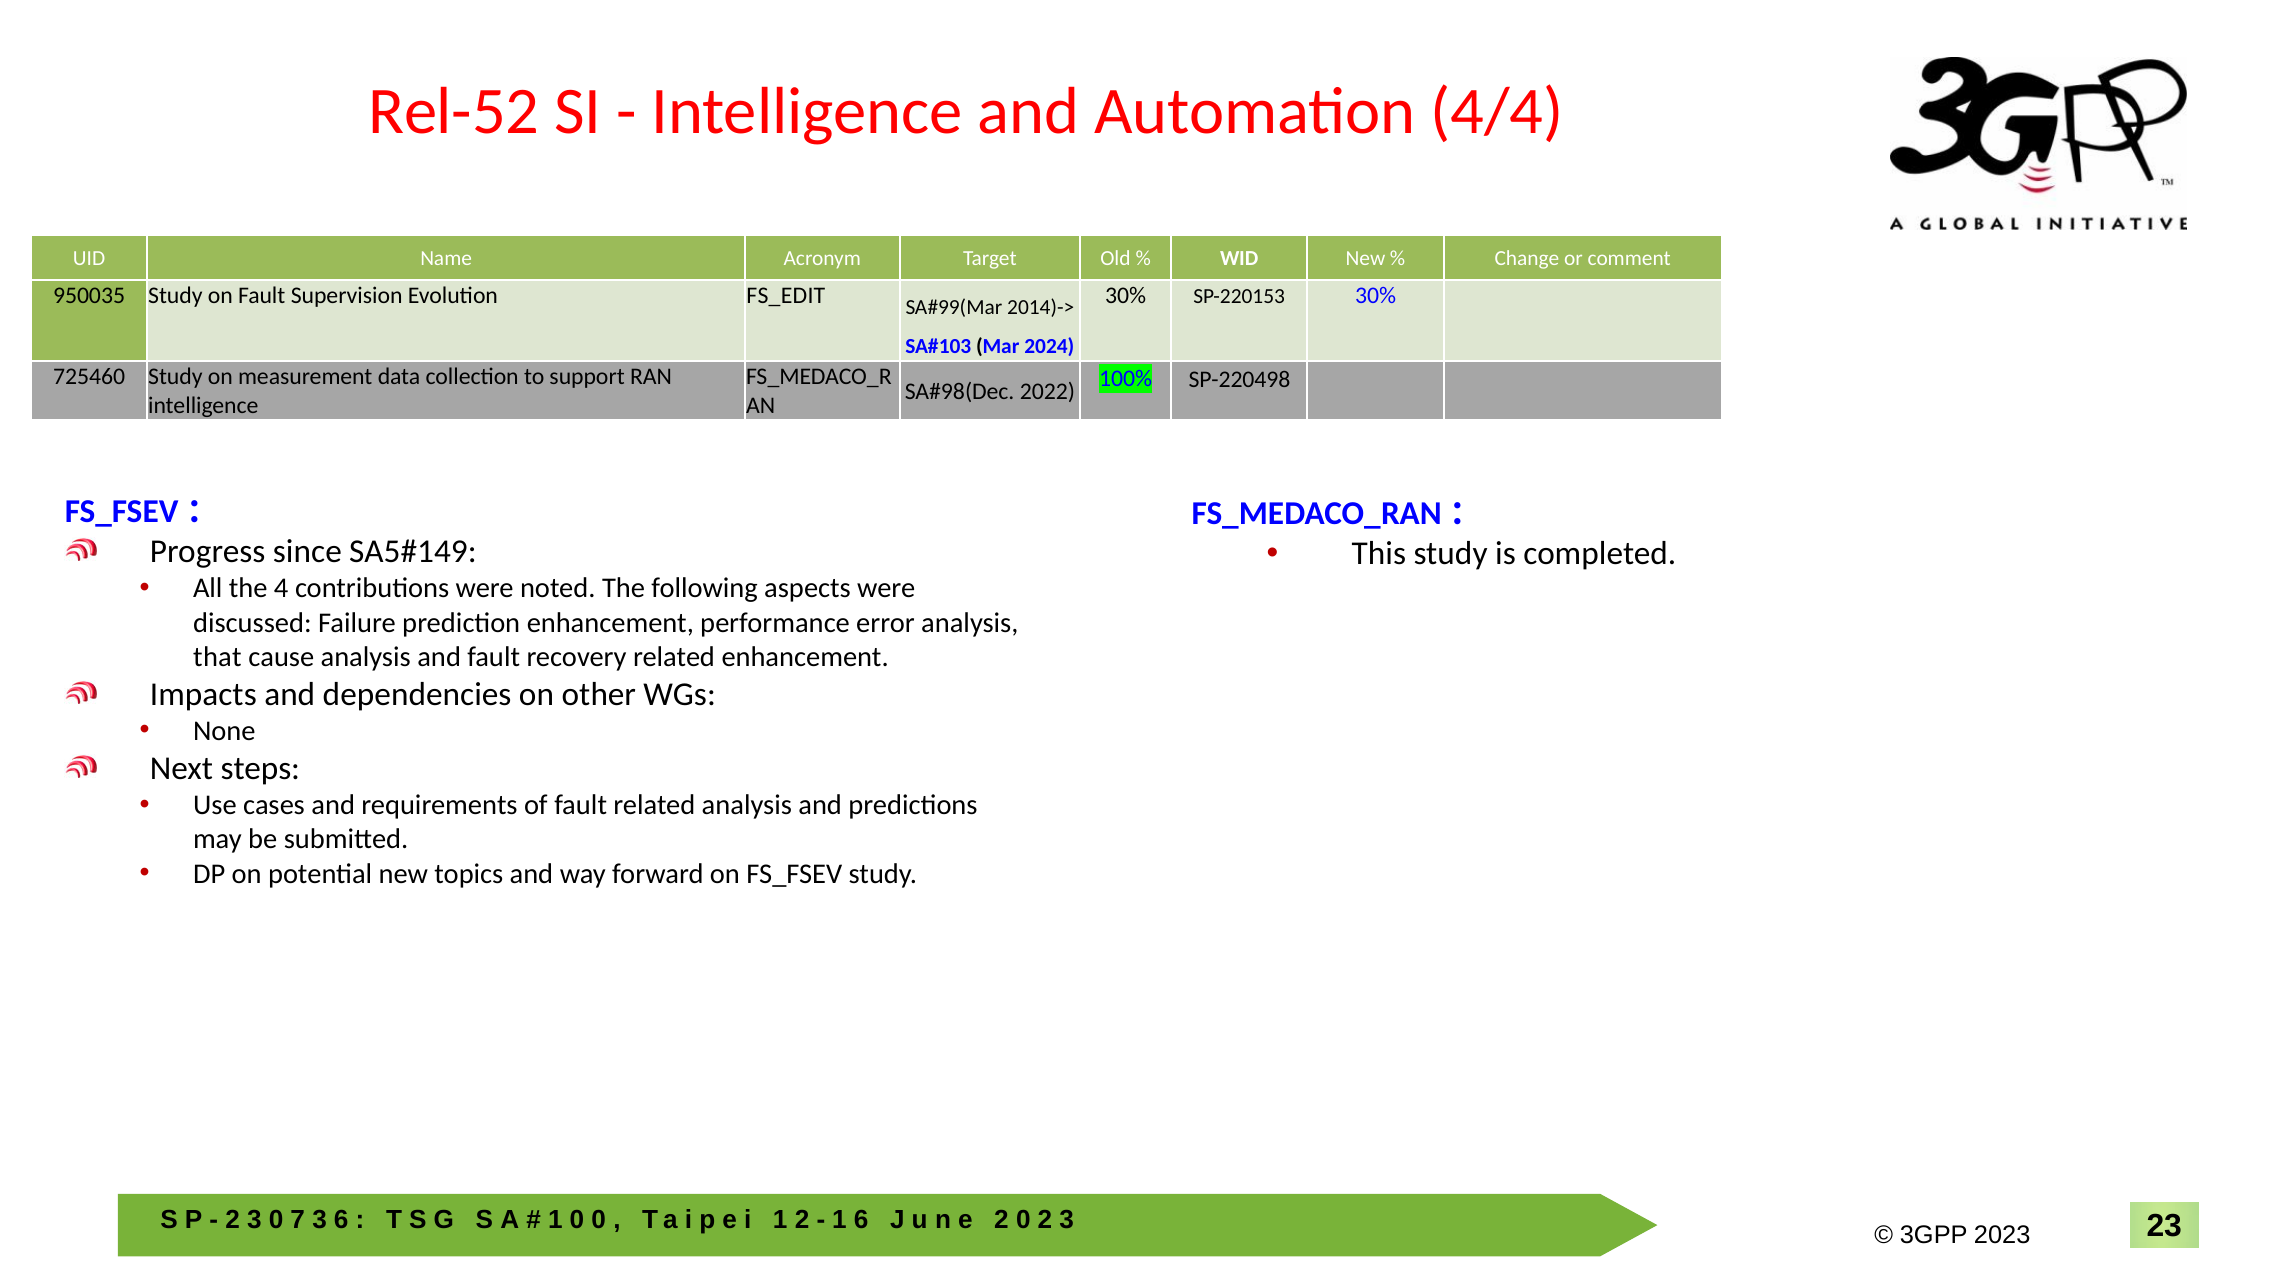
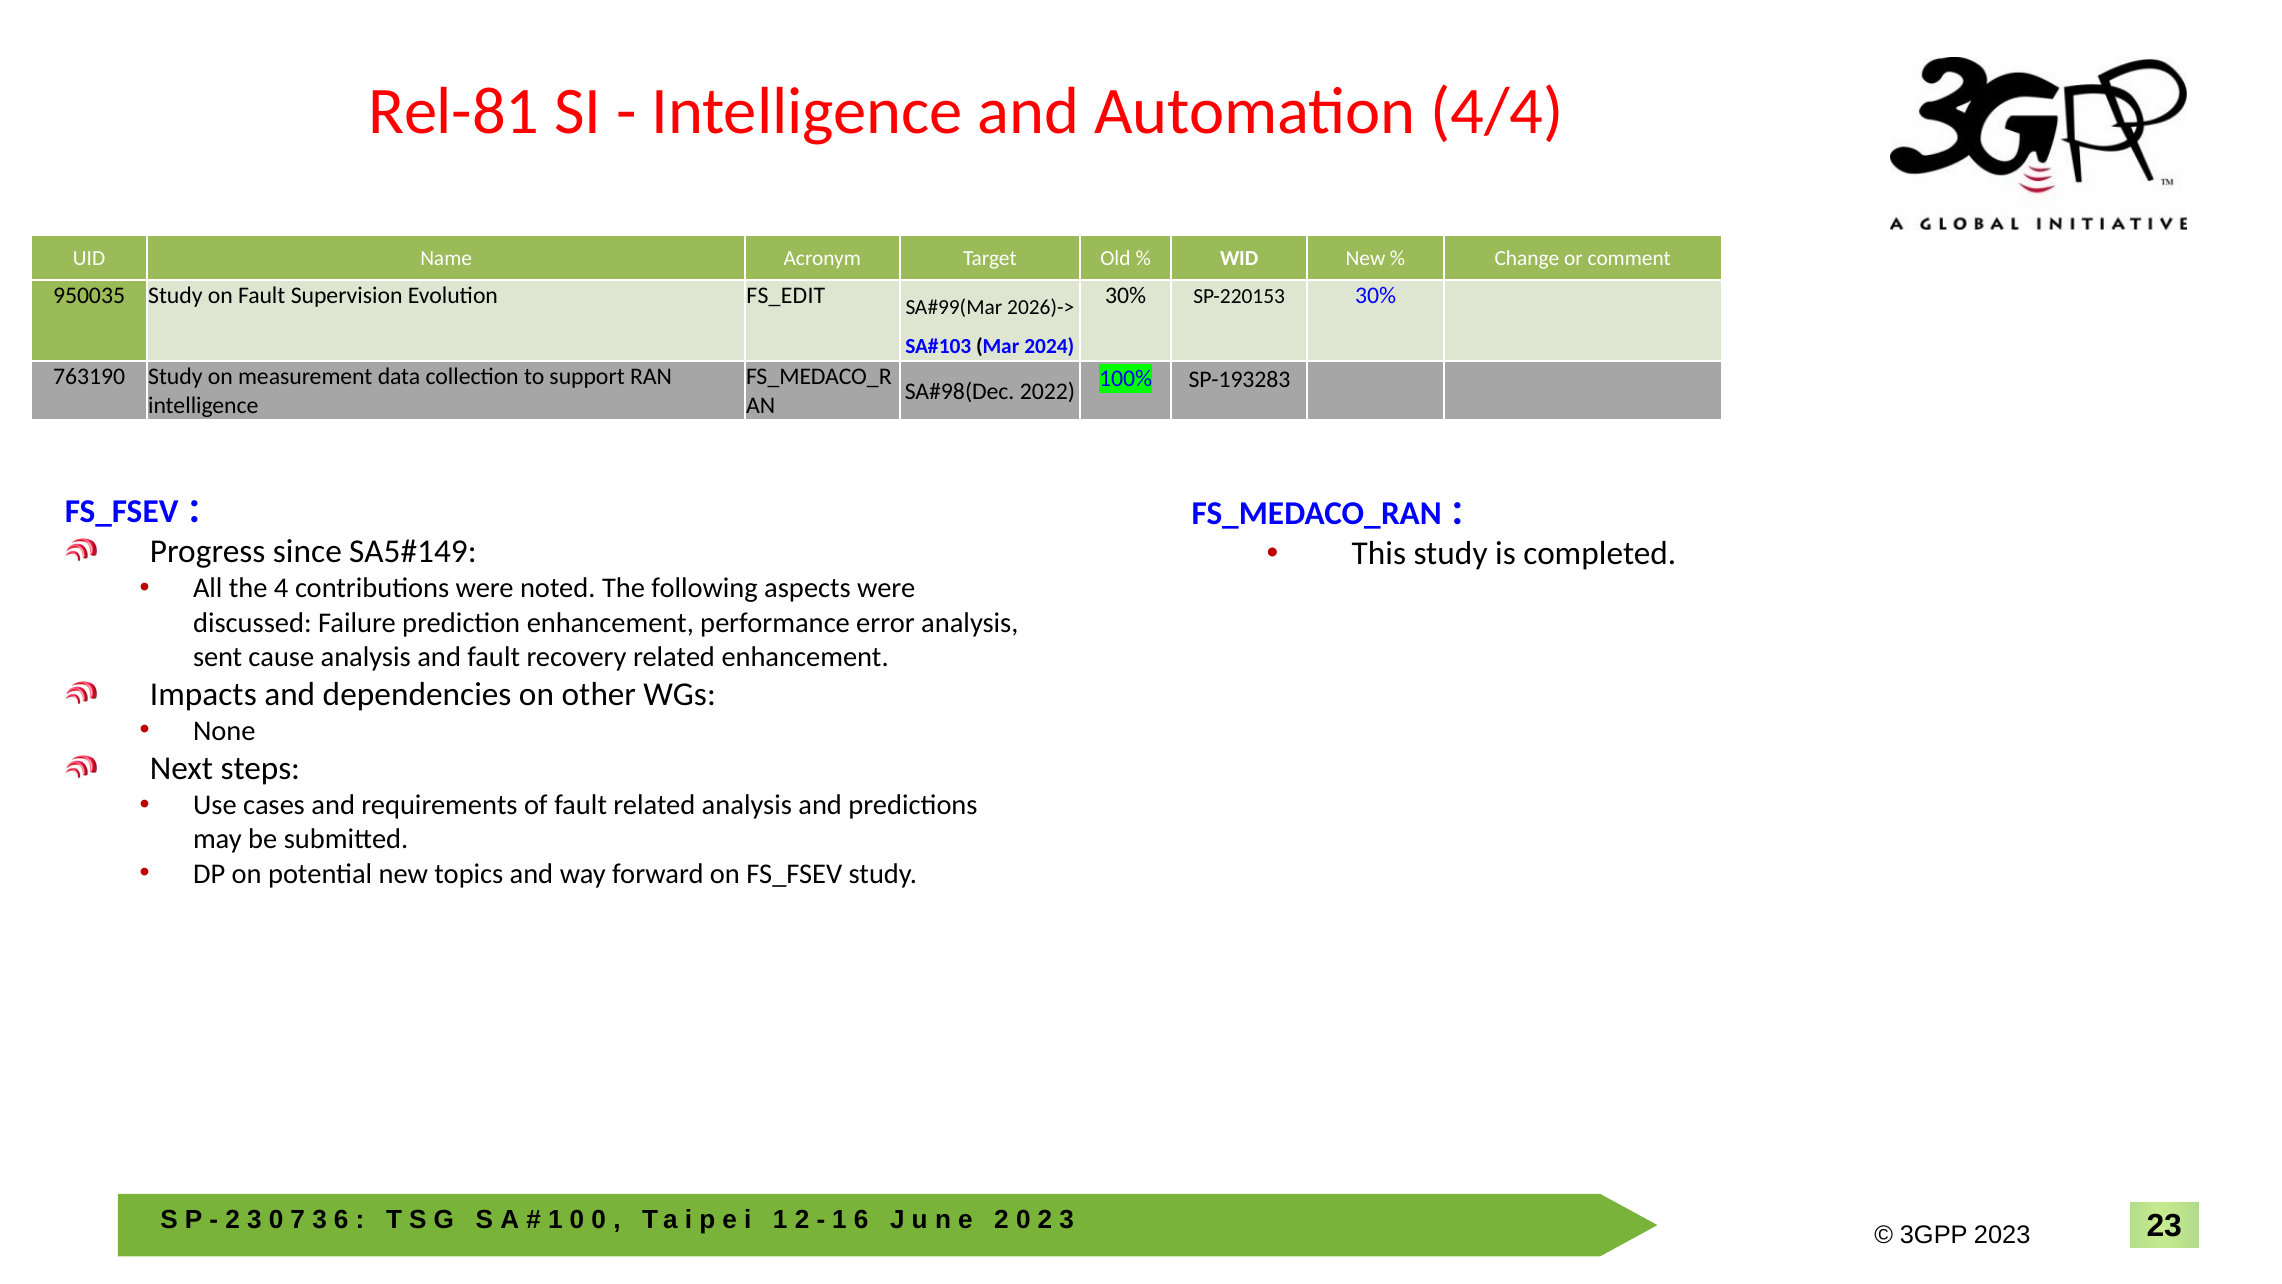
Rel-52: Rel-52 -> Rel-81
2014)->: 2014)-> -> 2026)->
725460: 725460 -> 763190
SP-220498: SP-220498 -> SP-193283
that: that -> sent
